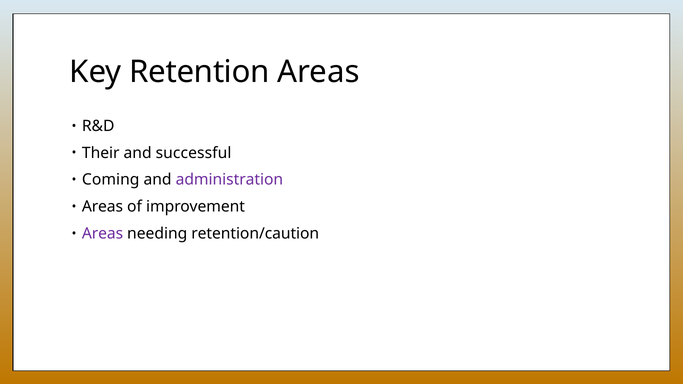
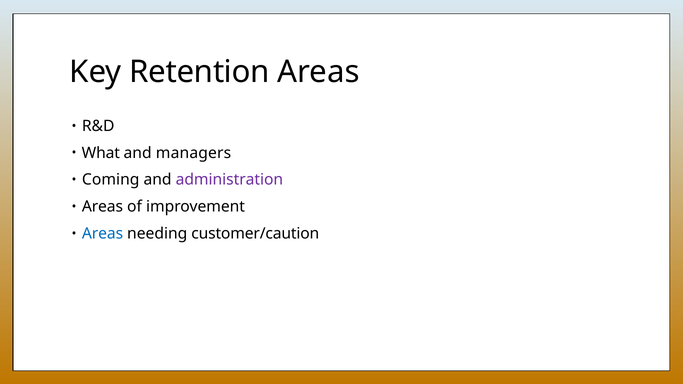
Their: Their -> What
successful: successful -> managers
Areas at (103, 234) colour: purple -> blue
retention/caution: retention/caution -> customer/caution
